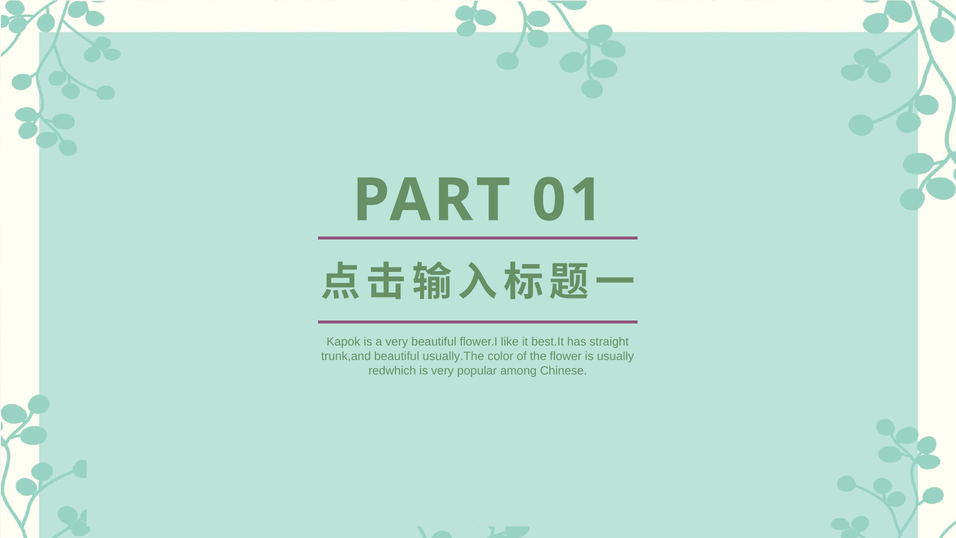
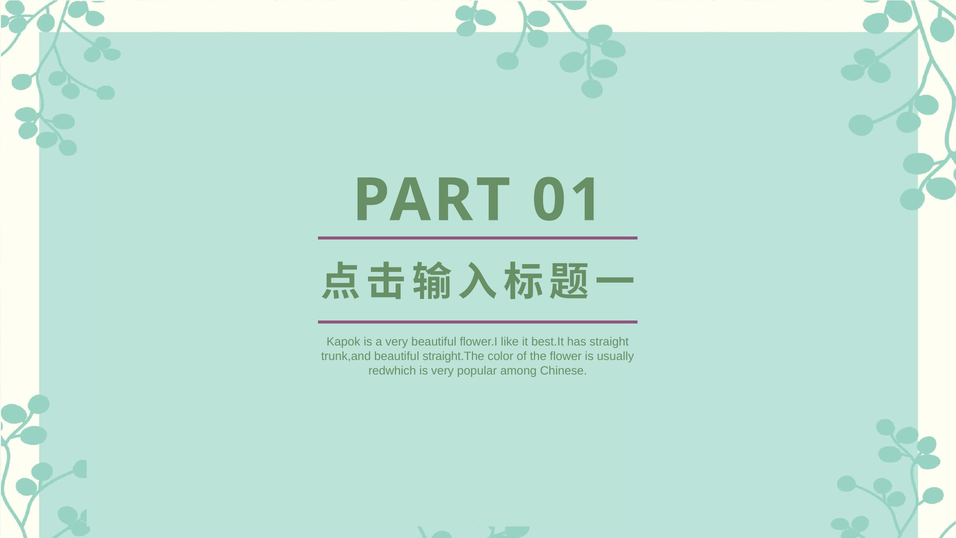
usually.The: usually.The -> straight.The
